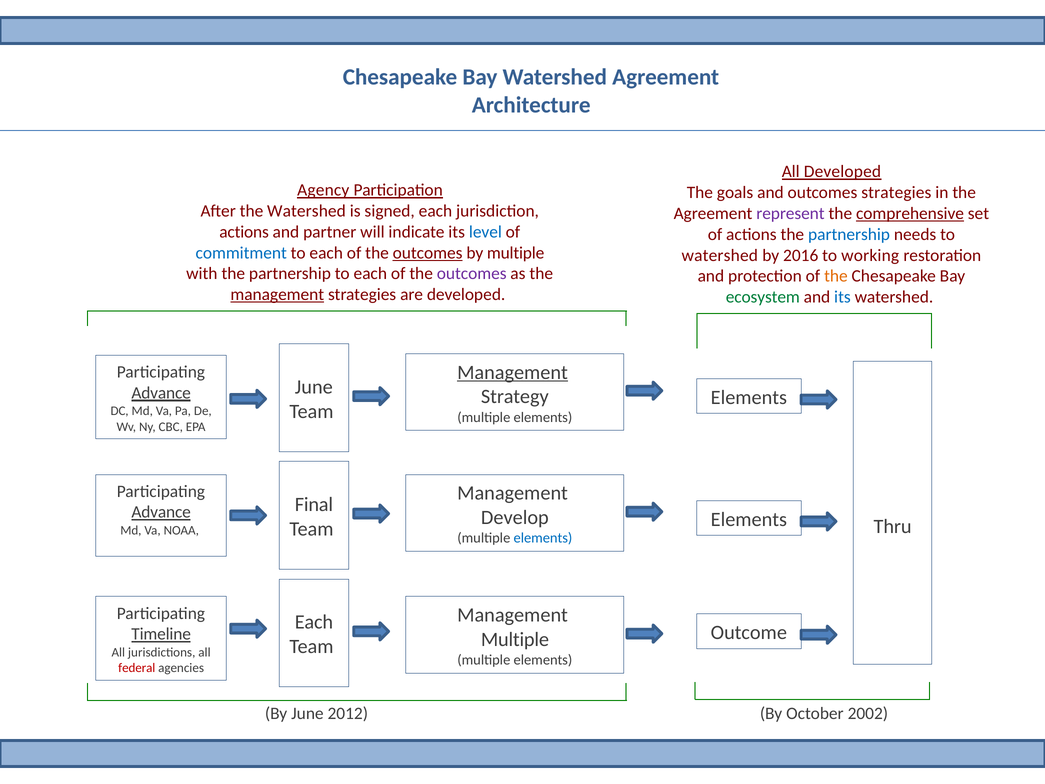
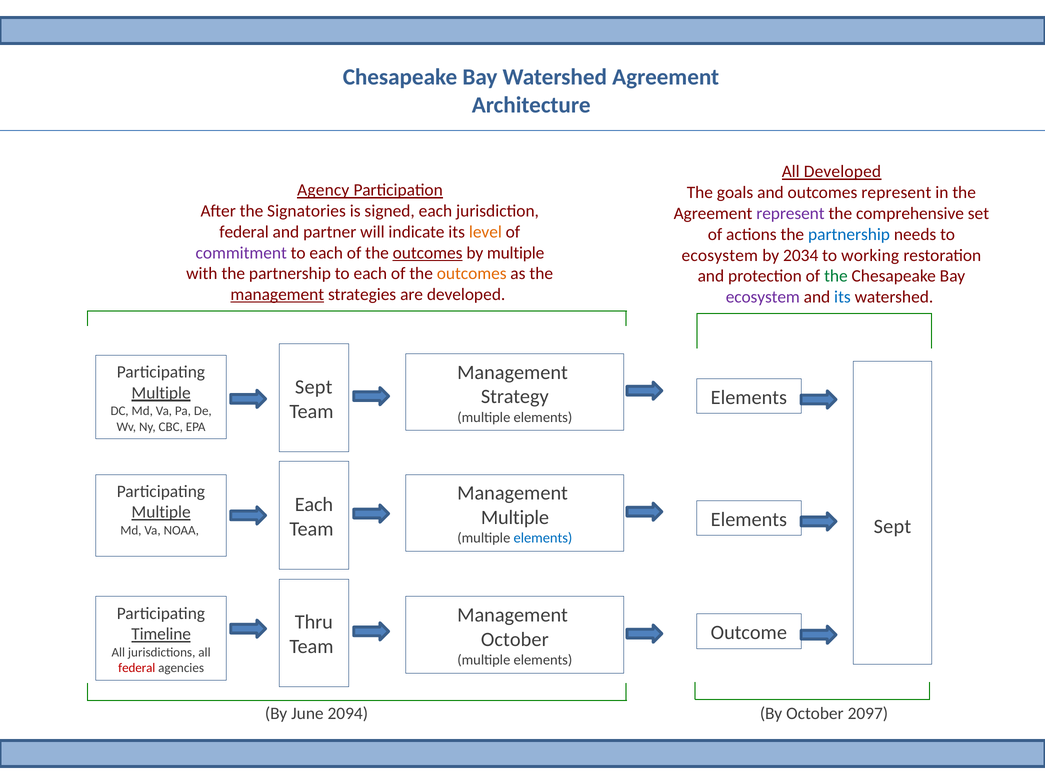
outcomes strategies: strategies -> represent
the Watershed: Watershed -> Signatories
comprehensive underline: present -> none
actions at (244, 232): actions -> federal
level colour: blue -> orange
commitment colour: blue -> purple
watershed at (720, 255): watershed -> ecosystem
2016: 2016 -> 2034
outcomes at (472, 274) colour: purple -> orange
the at (836, 276) colour: orange -> green
ecosystem at (763, 297) colour: green -> purple
Management at (512, 372) underline: present -> none
June at (314, 387): June -> Sept
Advance at (161, 393): Advance -> Multiple
Final at (314, 504): Final -> Each
Advance at (161, 512): Advance -> Multiple
Develop at (515, 518): Develop -> Multiple
Thru at (893, 526): Thru -> Sept
Each at (314, 622): Each -> Thru
Multiple at (515, 639): Multiple -> October
2012: 2012 -> 2094
2002: 2002 -> 2097
